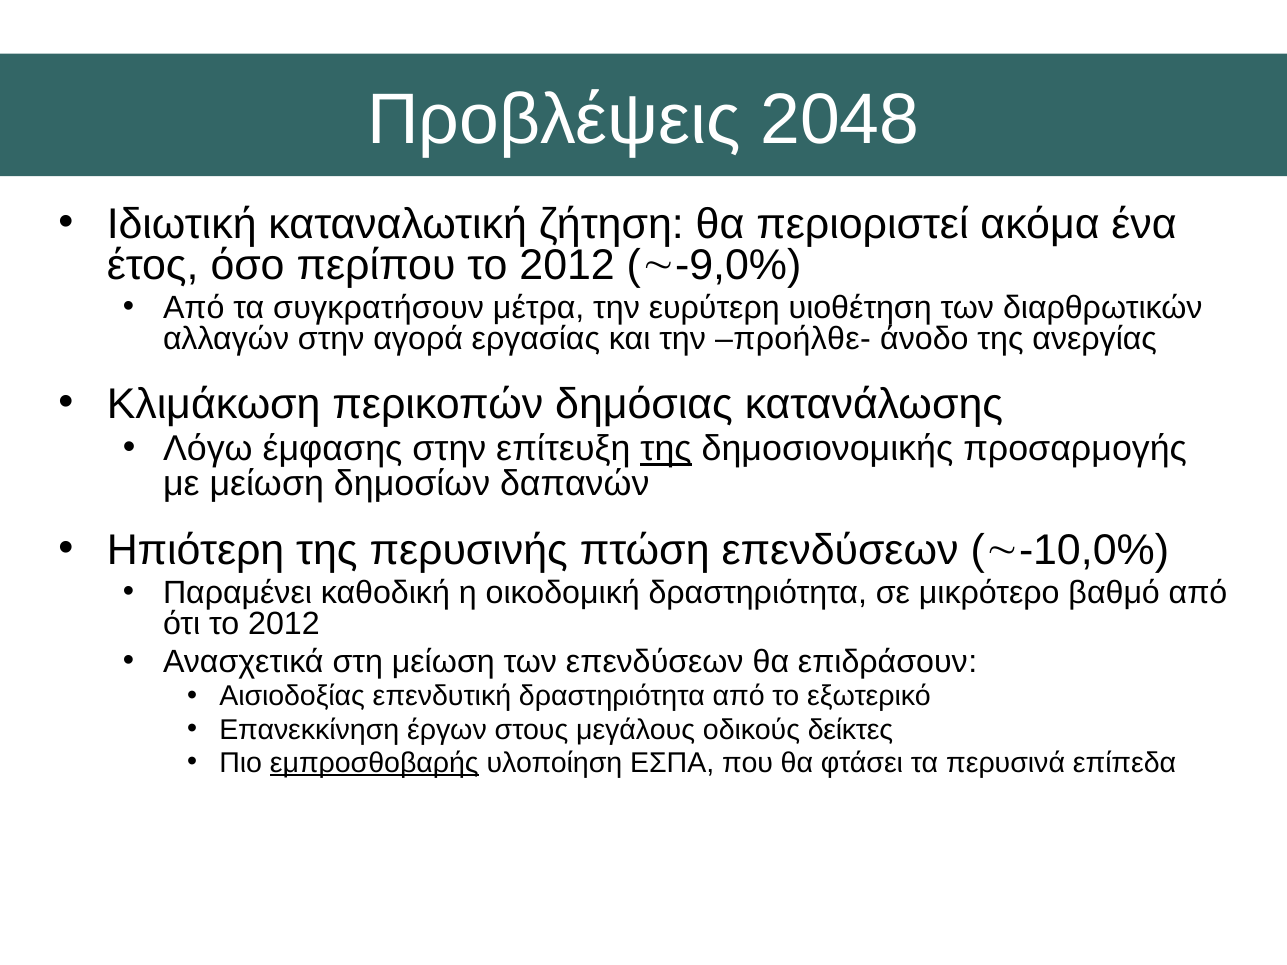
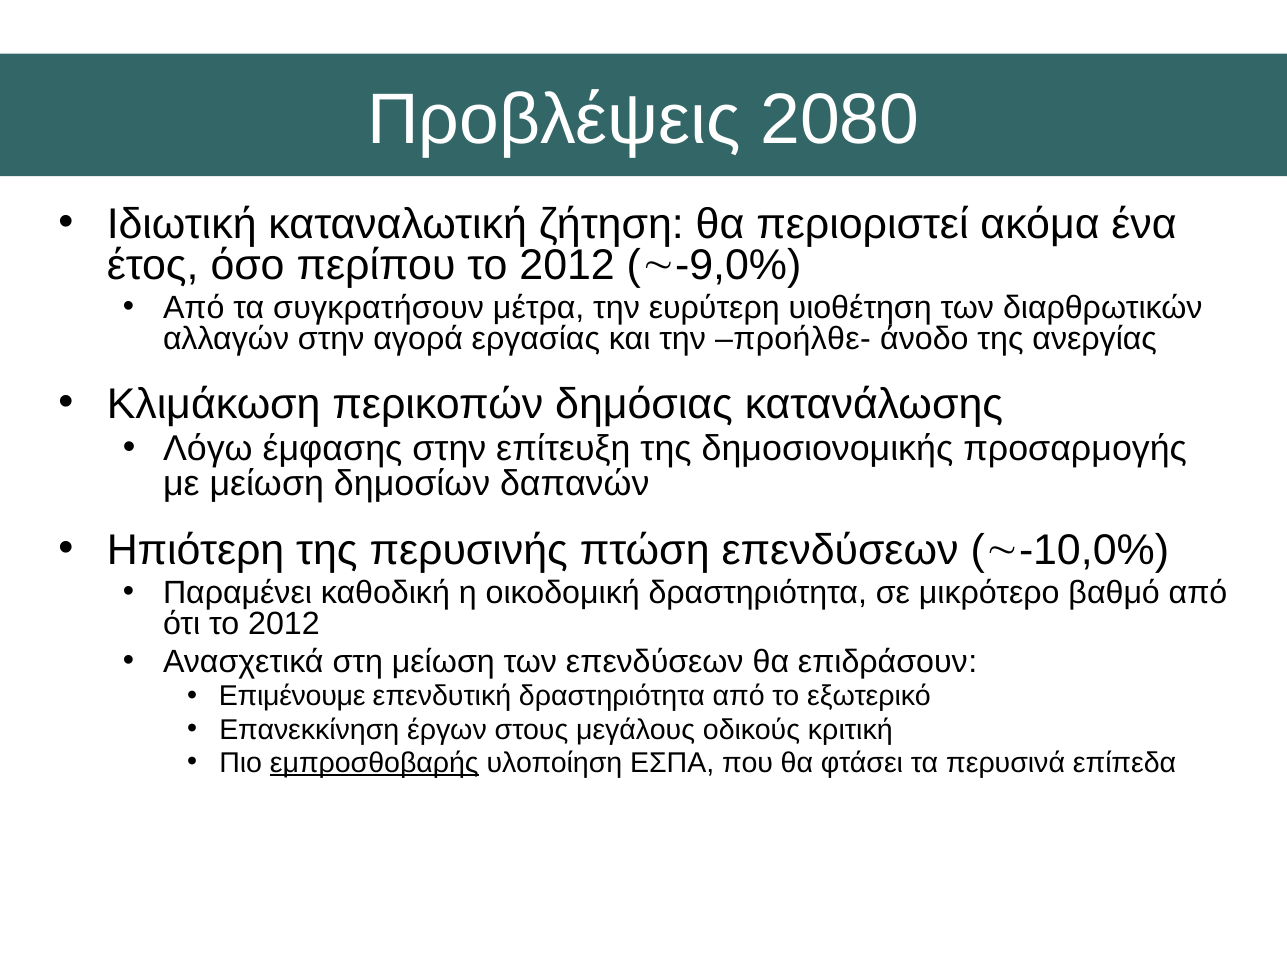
2048: 2048 -> 2080
της at (666, 449) underline: present -> none
Αισιοδοξίας: Αισιοδοξίας -> Επιμένουμε
δείκτες: δείκτες -> κριτική
